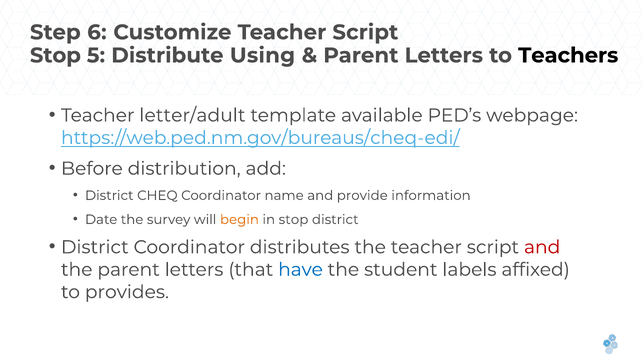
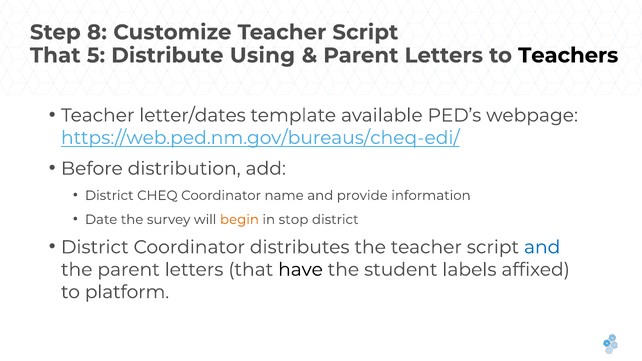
6: 6 -> 8
Stop at (55, 55): Stop -> That
letter/adult: letter/adult -> letter/dates
and at (542, 247) colour: red -> blue
have colour: blue -> black
provides: provides -> platform
